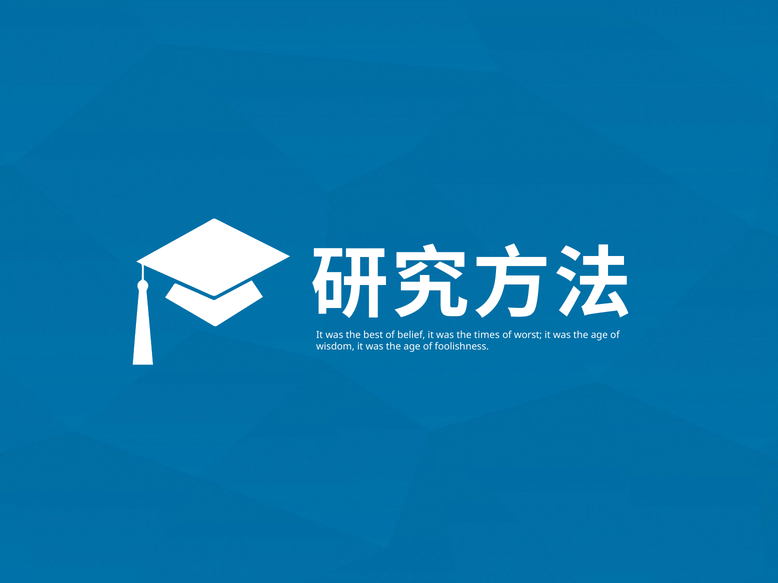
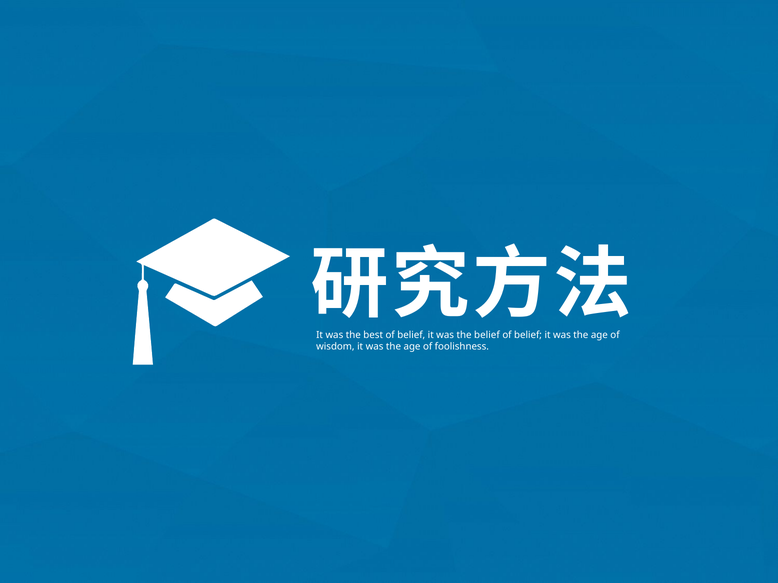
the times: times -> belief
worst at (528, 335): worst -> belief
